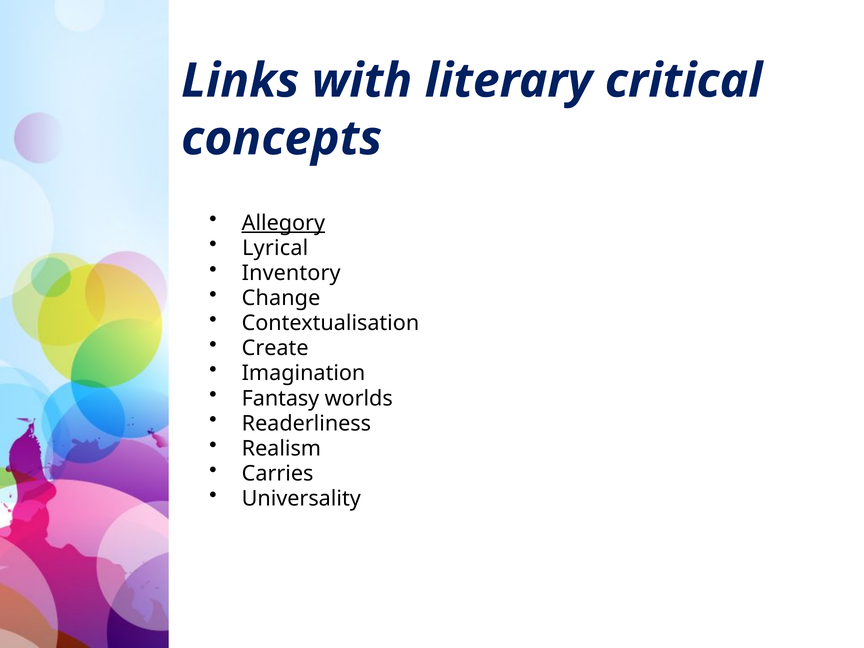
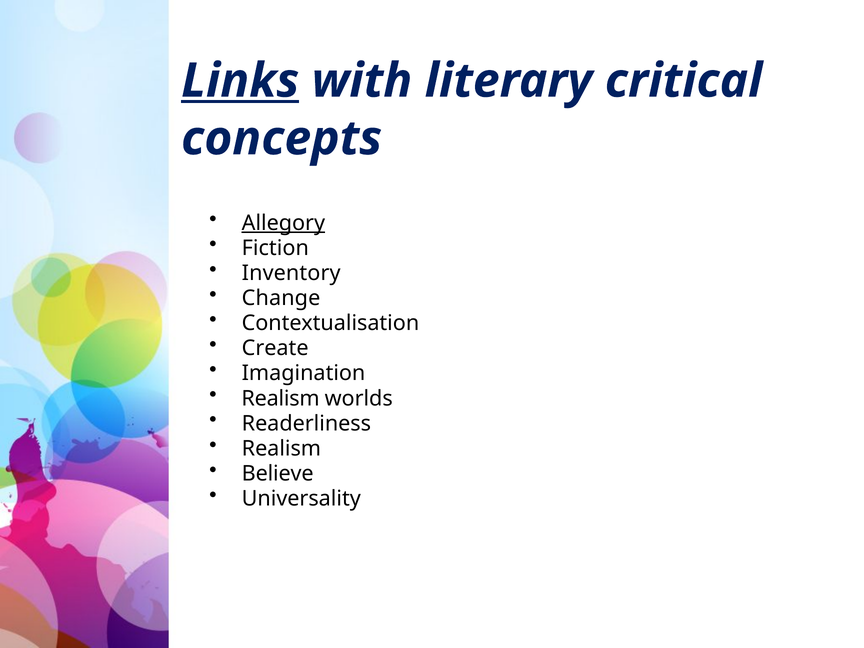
Links underline: none -> present
Lyrical: Lyrical -> Fiction
Fantasy at (280, 398): Fantasy -> Realism
Carries: Carries -> Believe
